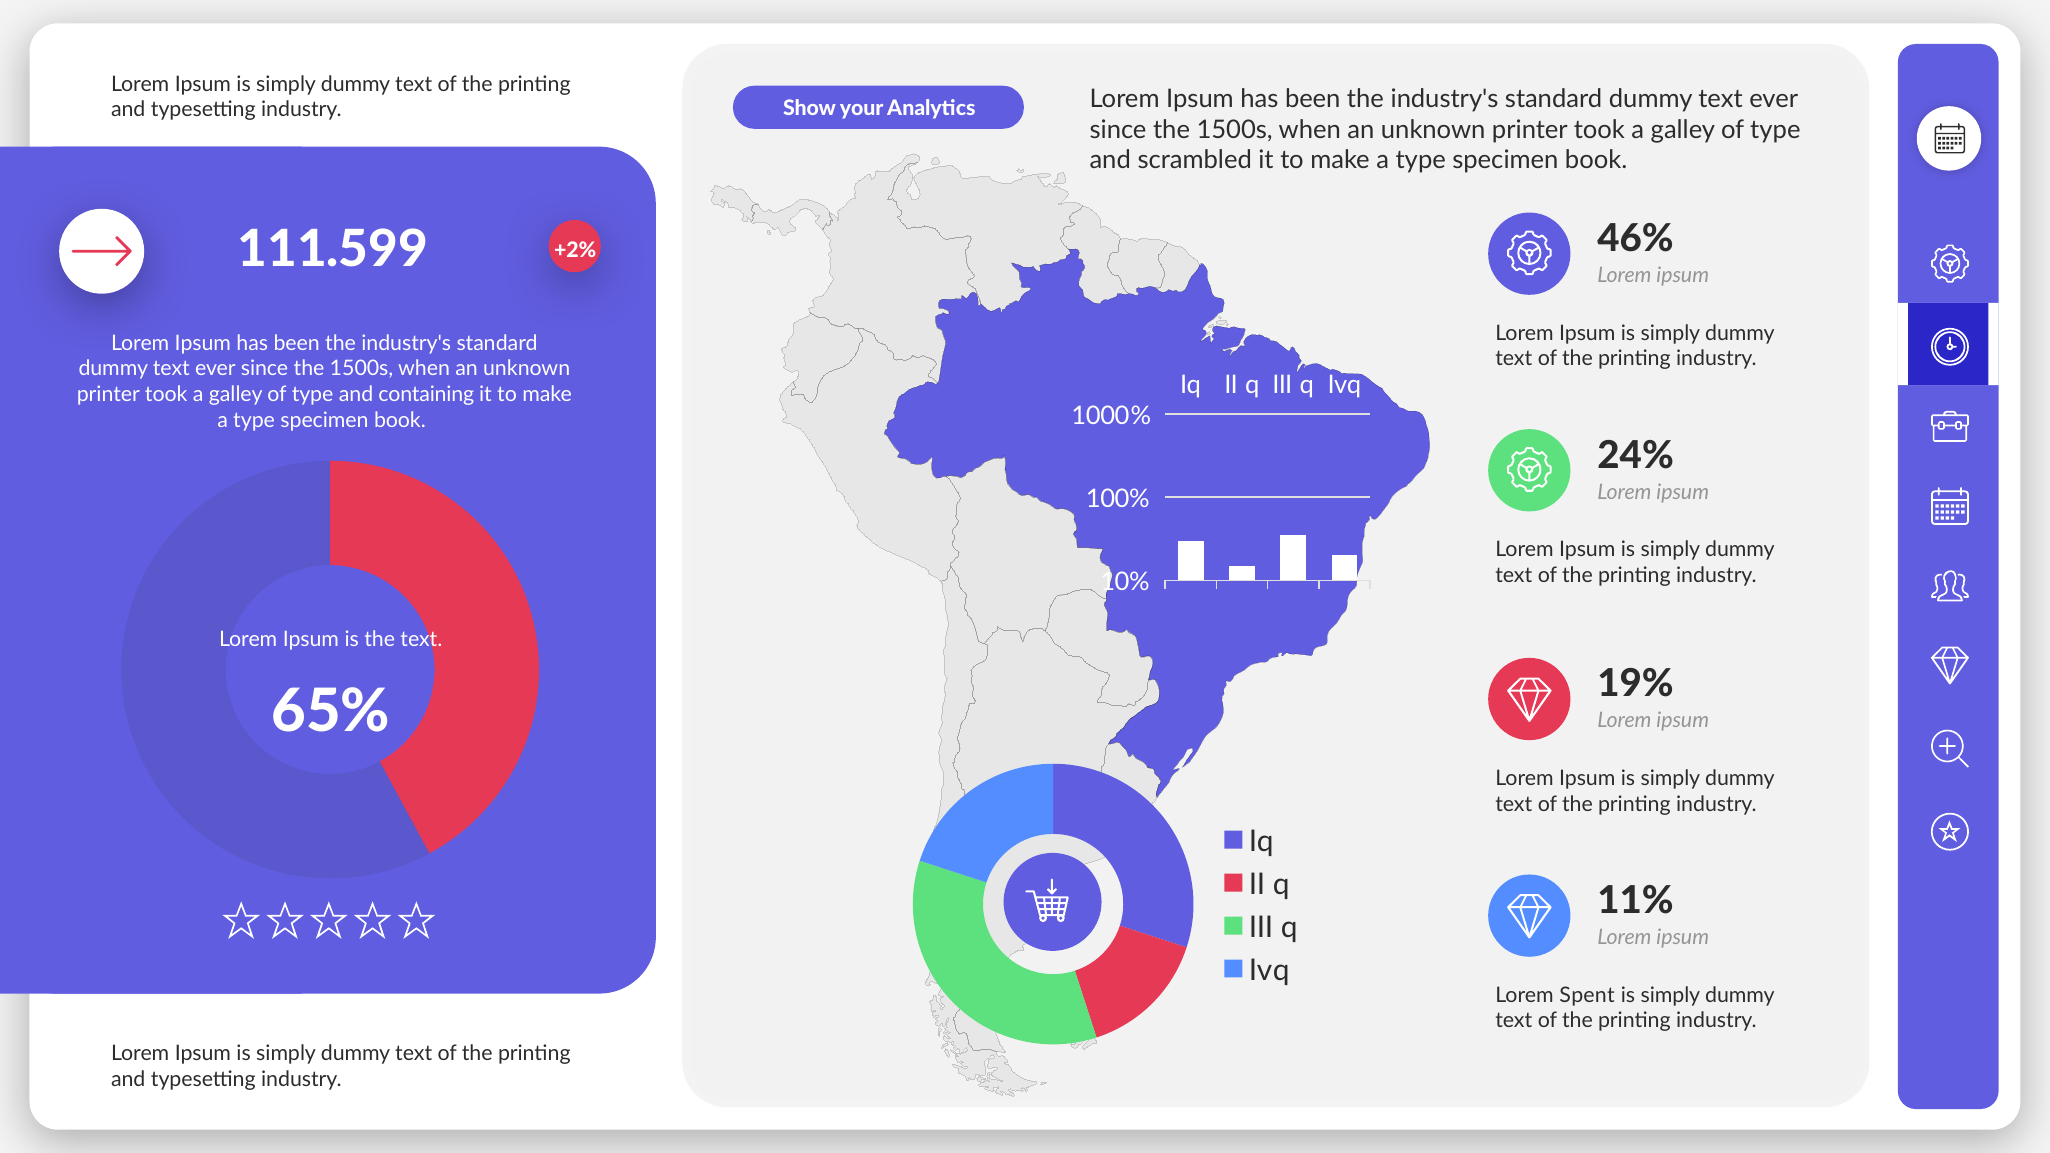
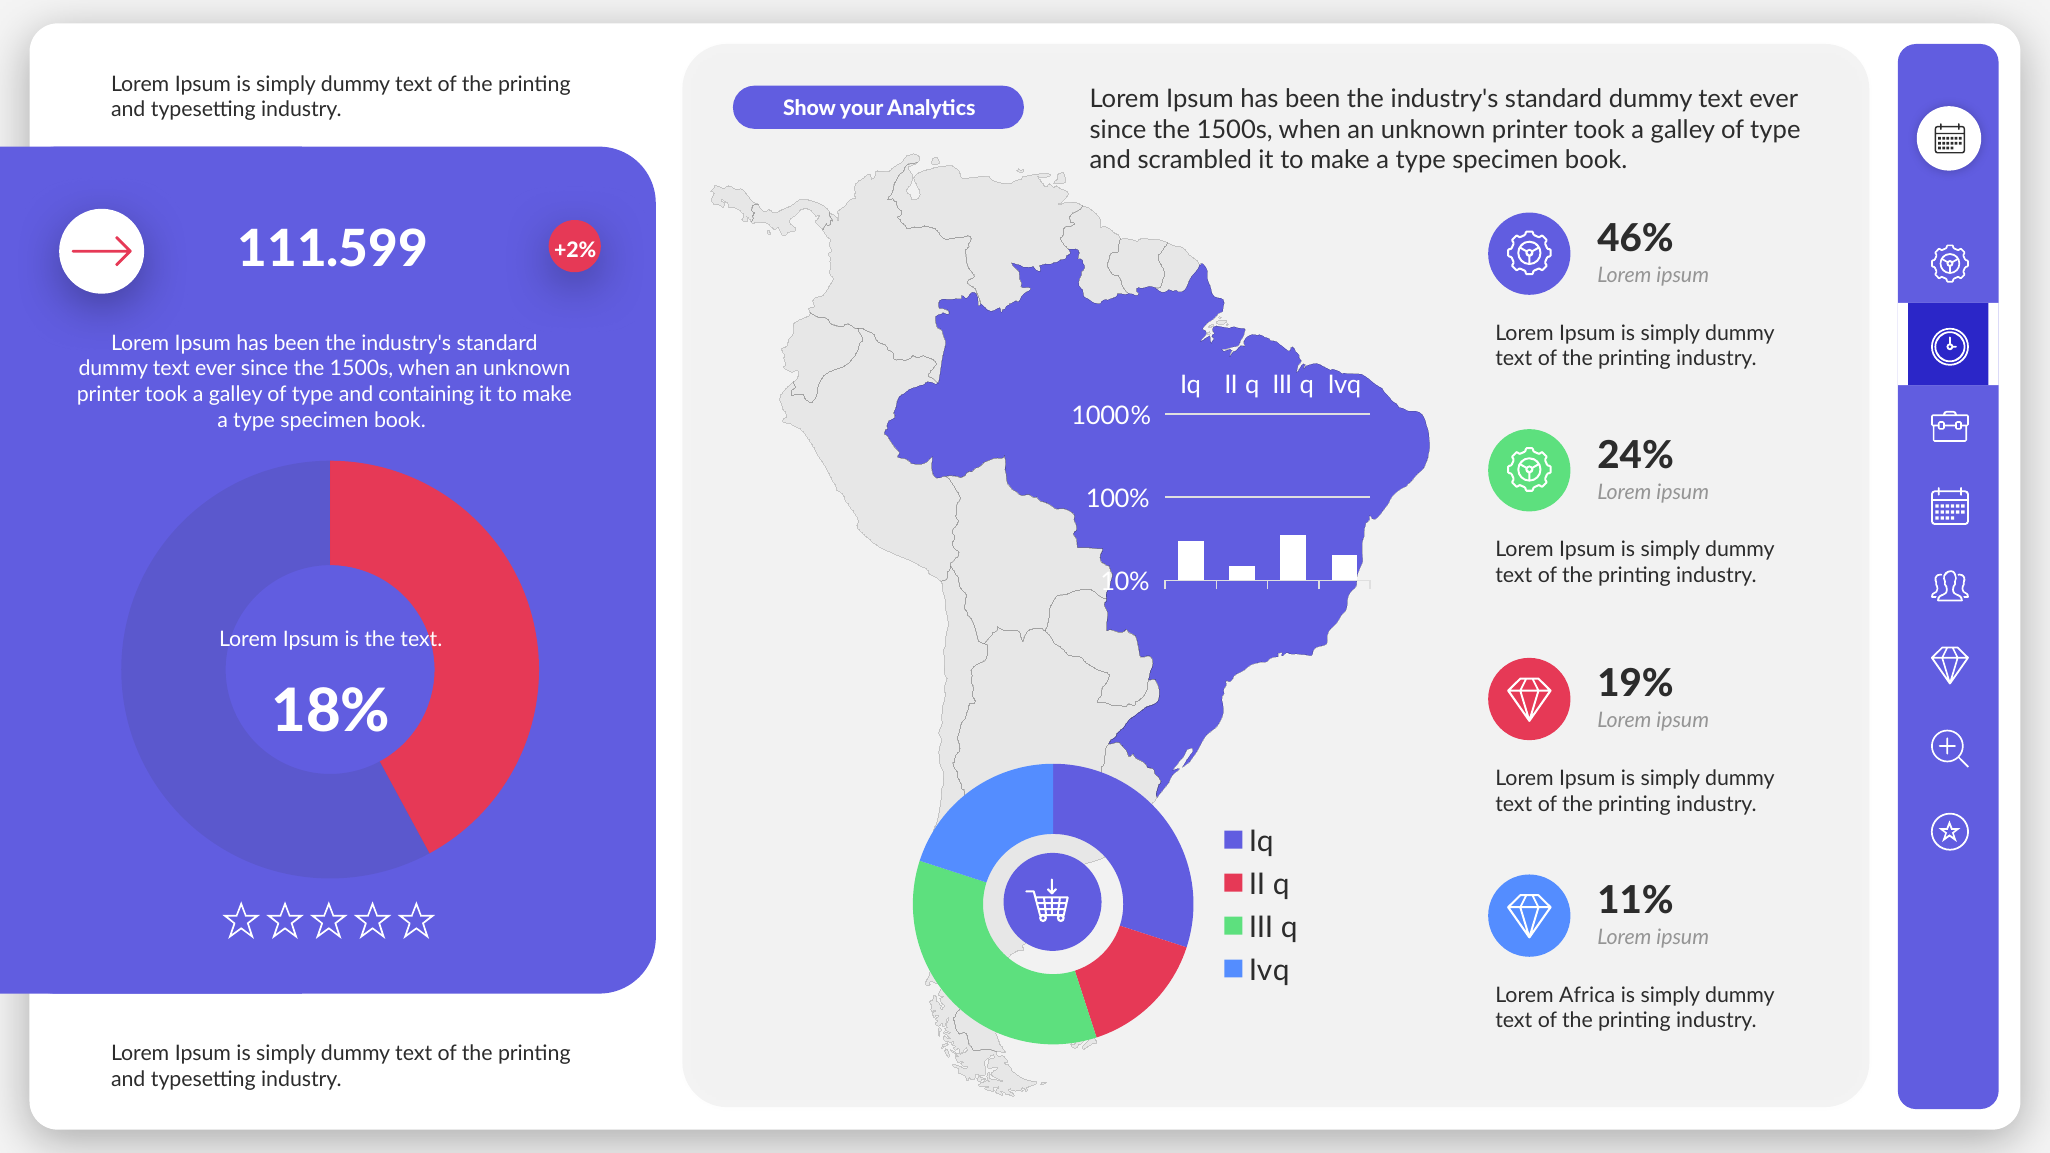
65%: 65% -> 18%
Spent: Spent -> Africa
